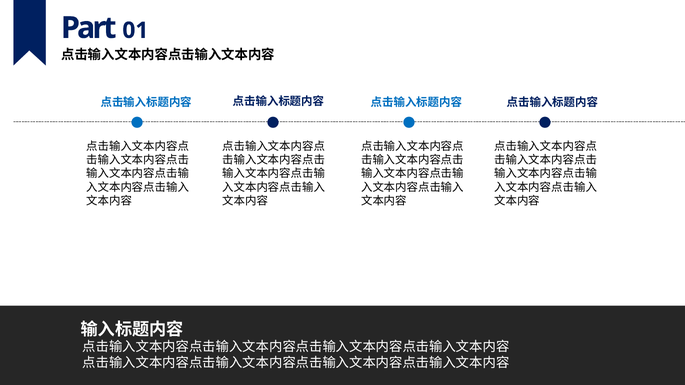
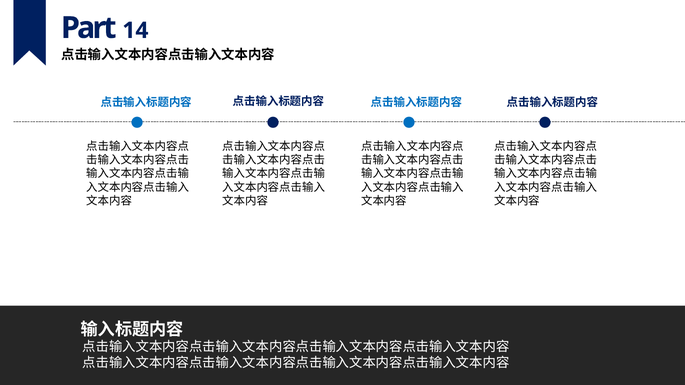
01: 01 -> 14
